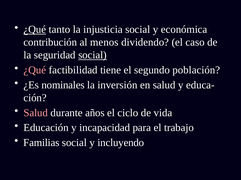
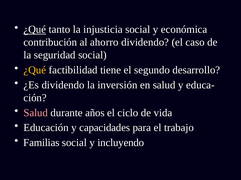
menos: menos -> ahorro
social at (92, 55) underline: present -> none
¿Qué at (35, 70) colour: pink -> yellow
población: población -> desarrollo
¿Es nominales: nominales -> dividendo
incapacidad: incapacidad -> capacidades
